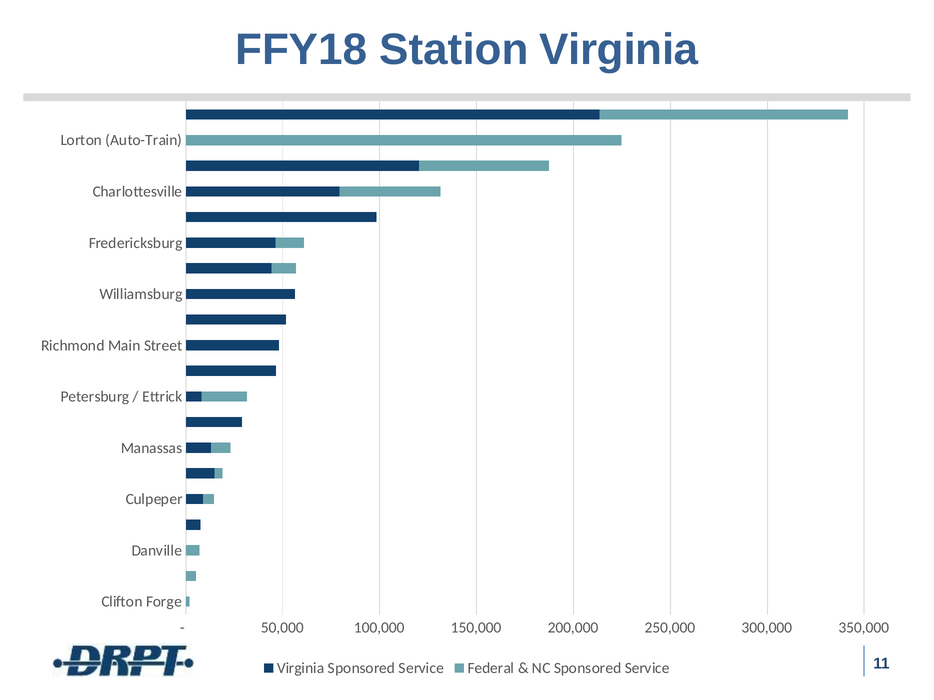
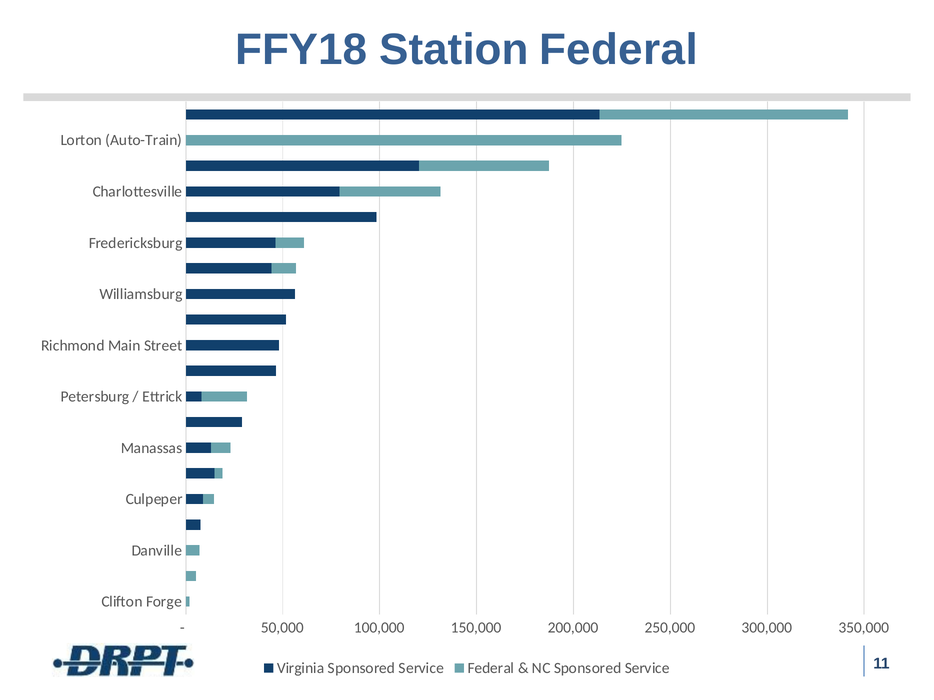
Station Virginia: Virginia -> Federal
